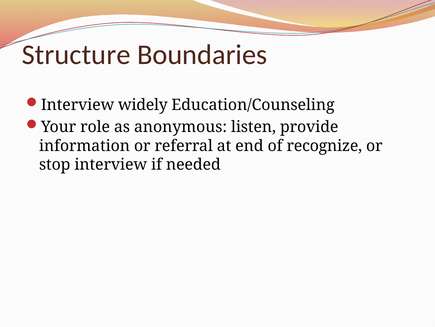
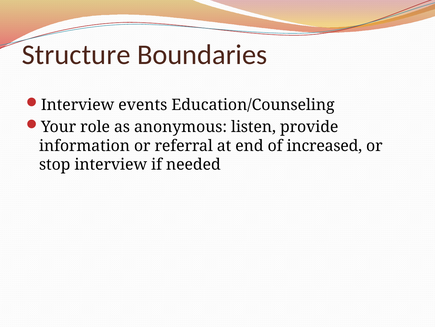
widely: widely -> events
recognize: recognize -> increased
